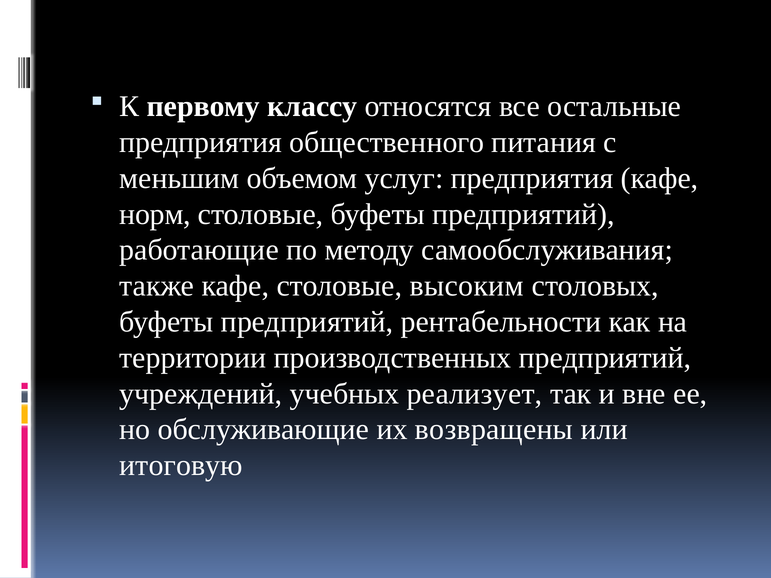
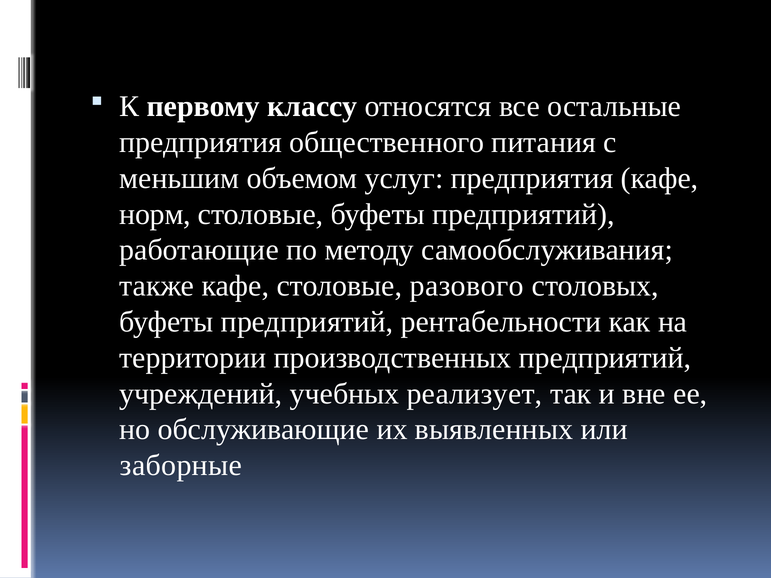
высоким: высоким -> разового
возвращены: возвращены -> выявленных
итоговую: итоговую -> заборные
